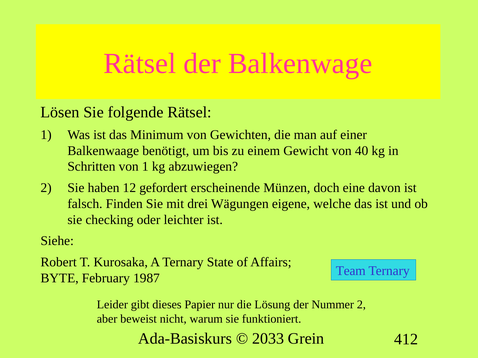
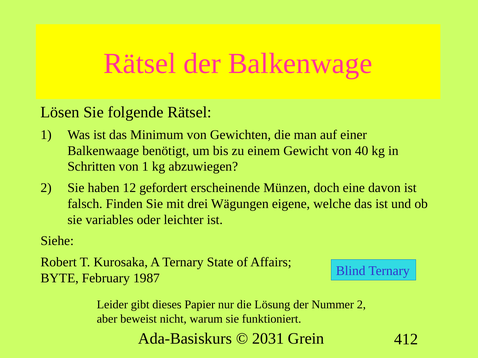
checking: checking -> variables
Team: Team -> Blind
2033: 2033 -> 2031
